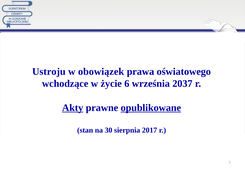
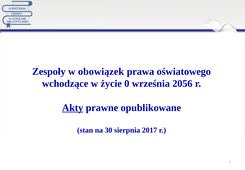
Ustroju: Ustroju -> Zespoły
6: 6 -> 0
2037: 2037 -> 2056
opublikowane underline: present -> none
